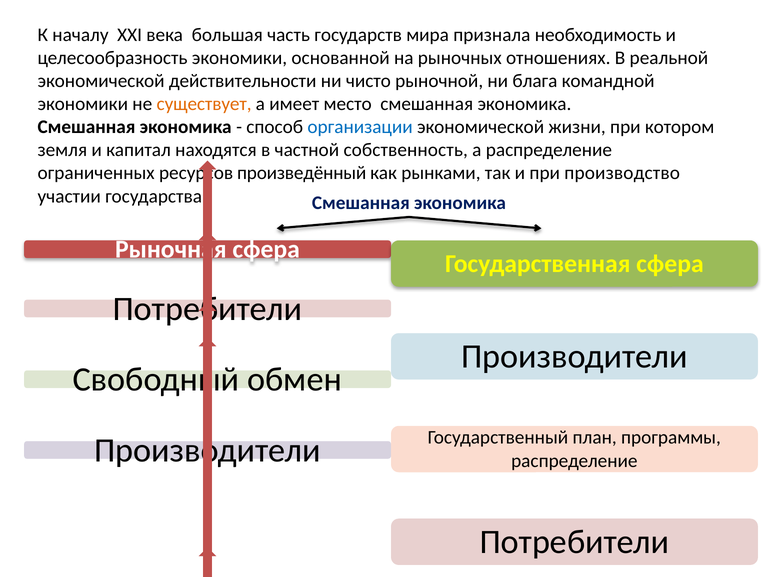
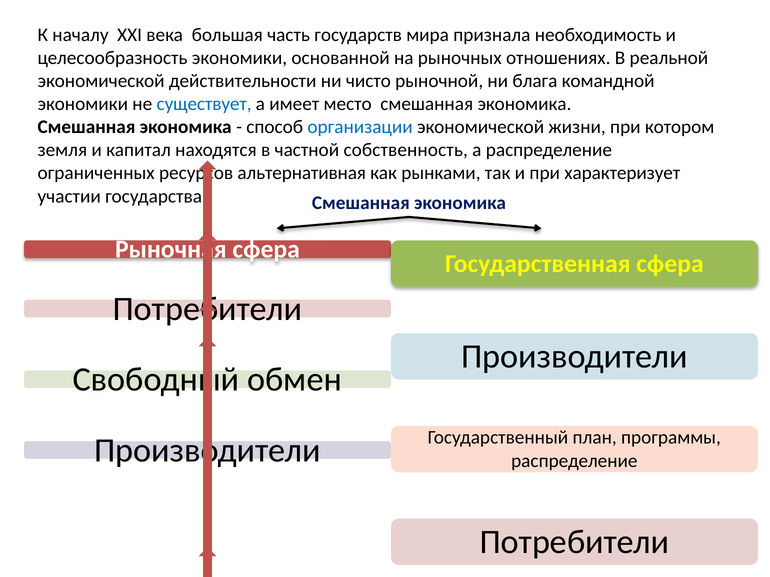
существует colour: orange -> blue
произведённый: произведённый -> альтернативная
производство: производство -> характеризует
